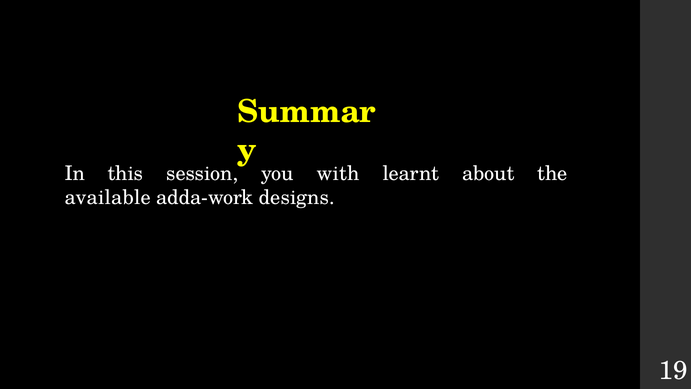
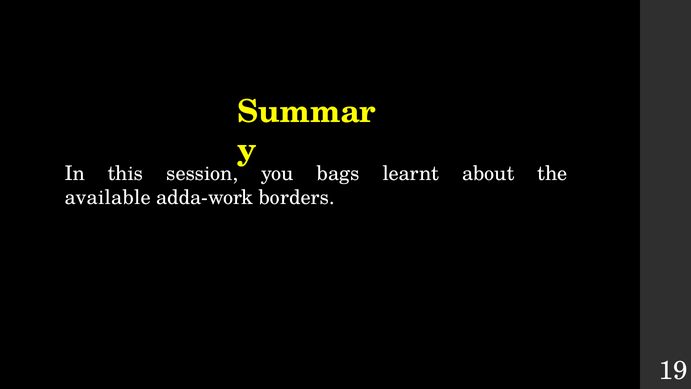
with: with -> bags
designs: designs -> borders
